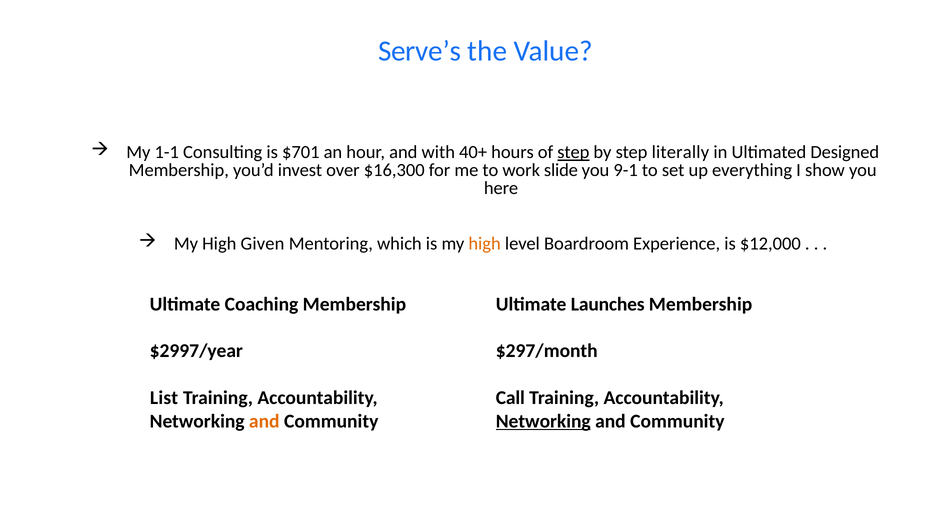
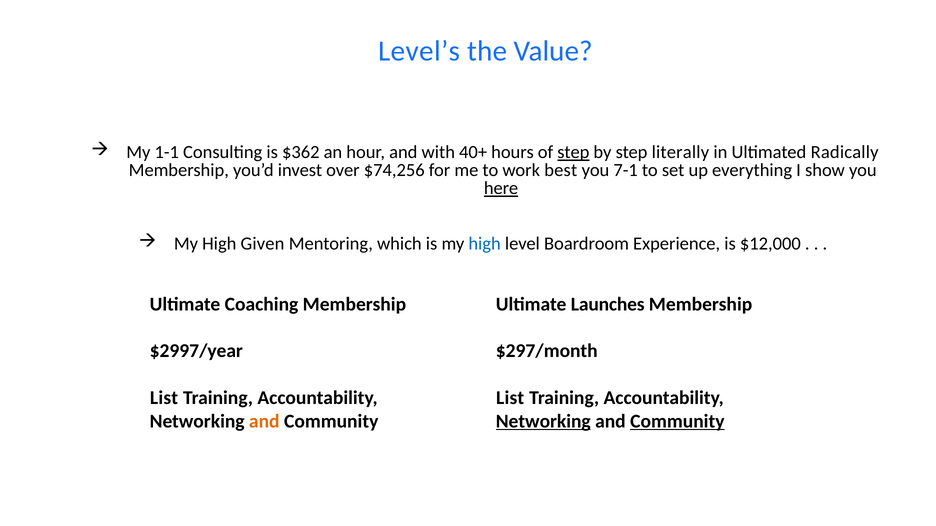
Serve’s: Serve’s -> Level’s
$701: $701 -> $362
Designed: Designed -> Radically
$16,300: $16,300 -> $74,256
slide: slide -> best
9-1: 9-1 -> 7-1
here underline: none -> present
high at (485, 244) colour: orange -> blue
Call at (510, 398): Call -> List
Community at (677, 421) underline: none -> present
